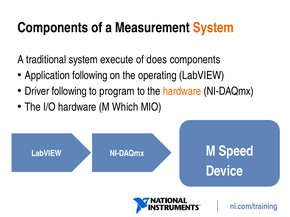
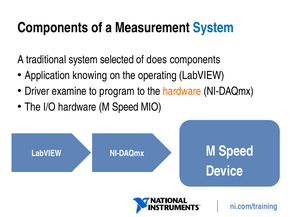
System at (213, 28) colour: orange -> blue
execute: execute -> selected
Application following: following -> knowing
Driver following: following -> examine
hardware M Which: Which -> Speed
